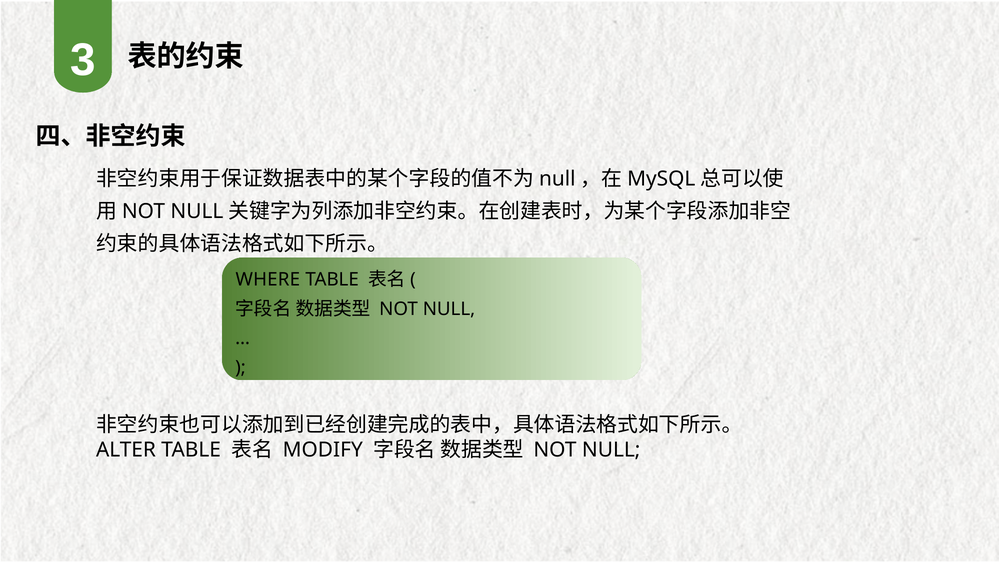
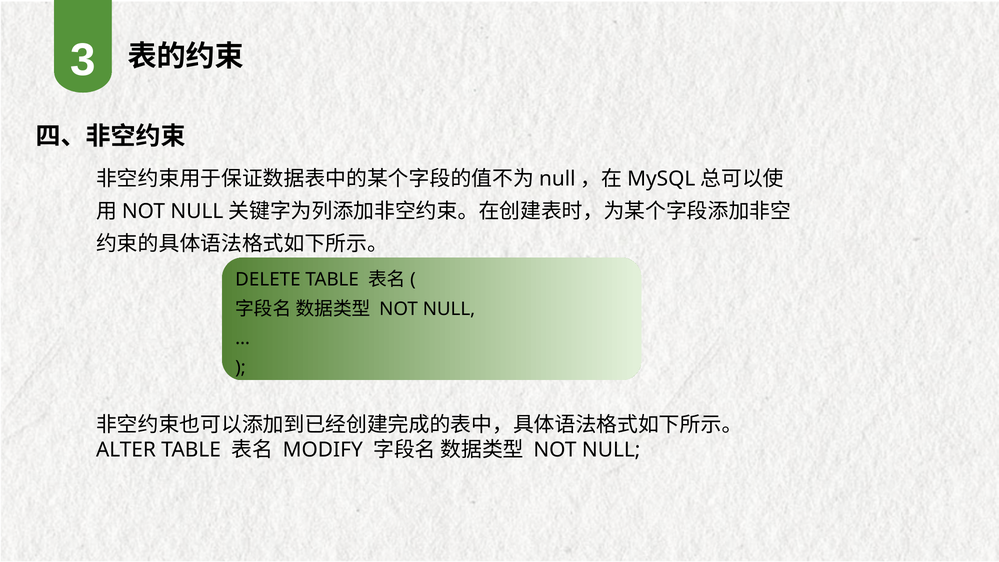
WHERE: WHERE -> DELETE
